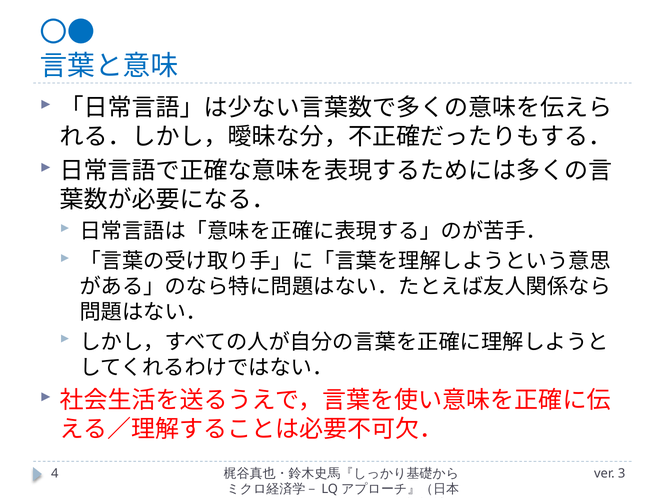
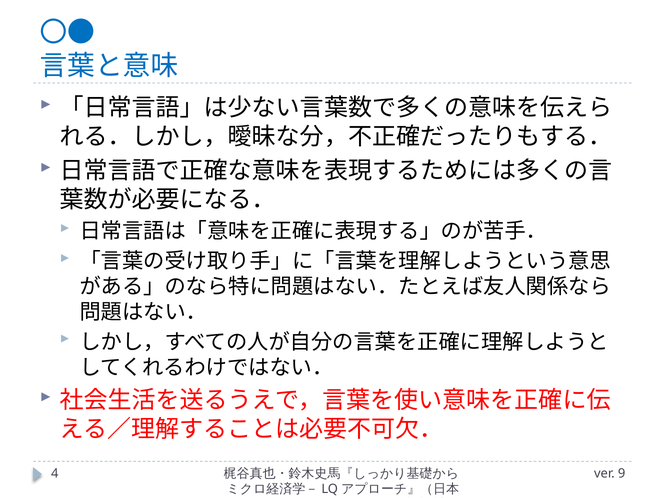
3: 3 -> 9
